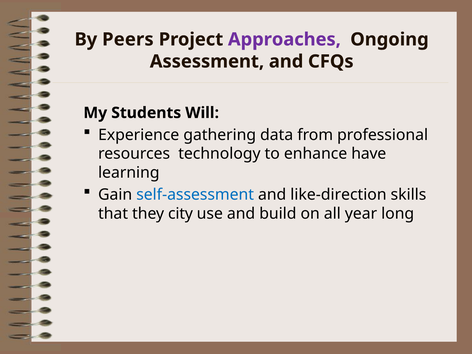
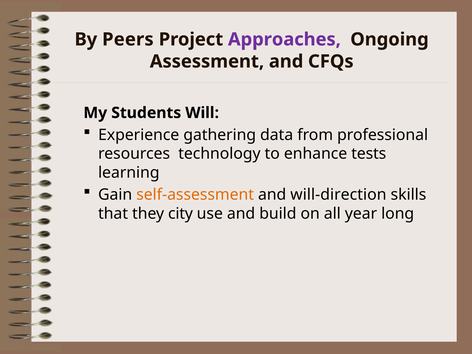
have: have -> tests
self-assessment colour: blue -> orange
like-direction: like-direction -> will-direction
